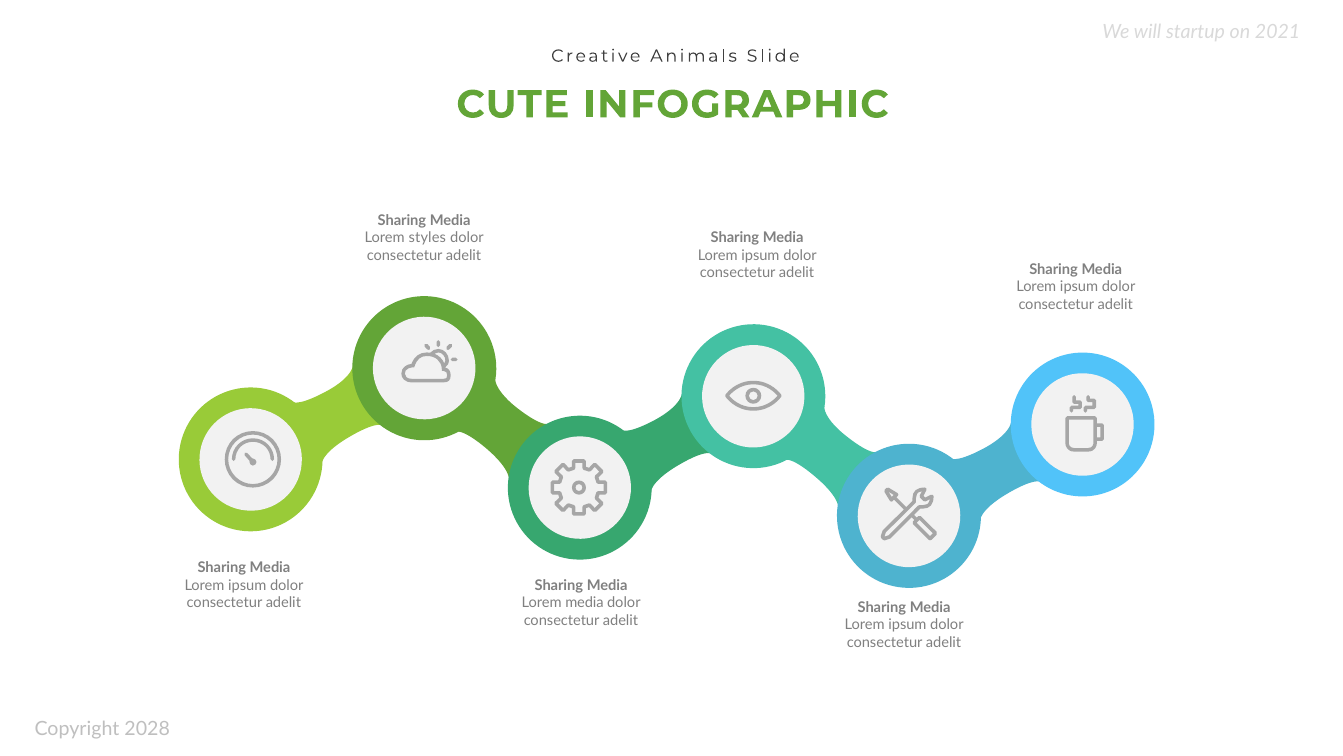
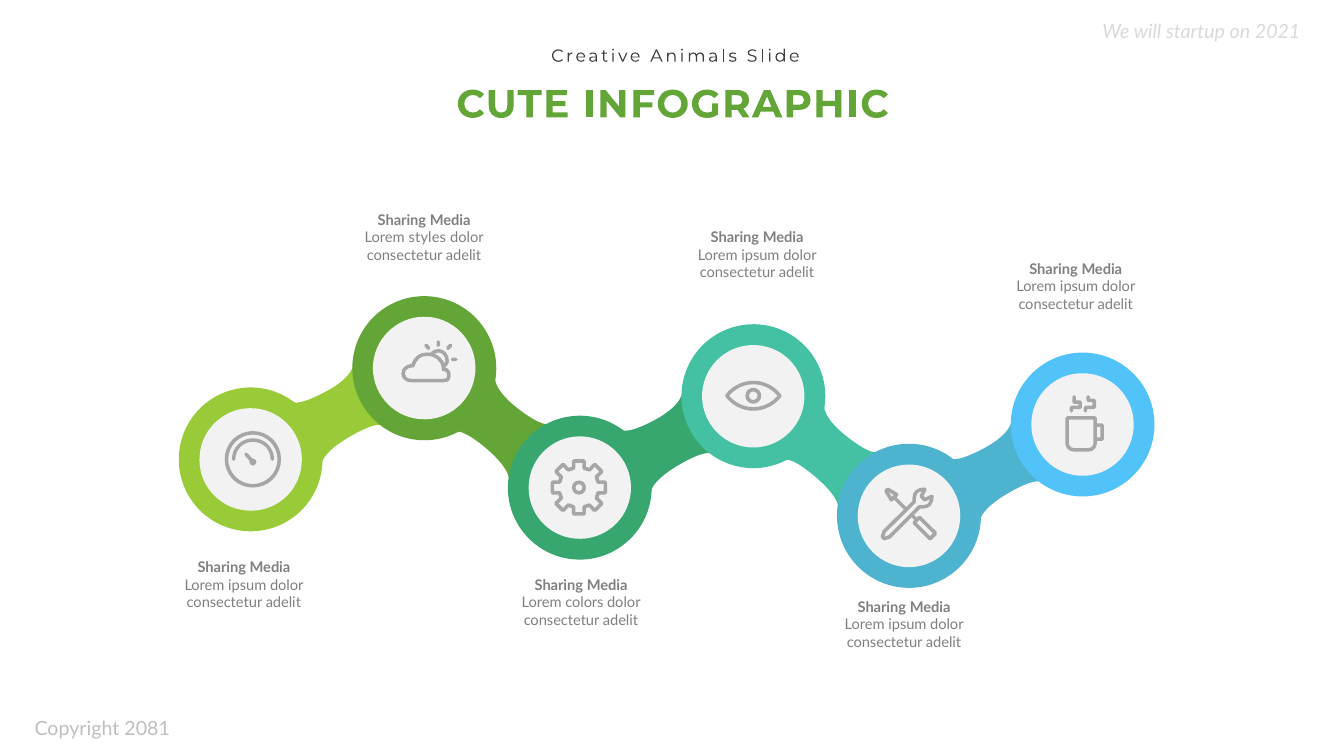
Lorem media: media -> colors
2028: 2028 -> 2081
